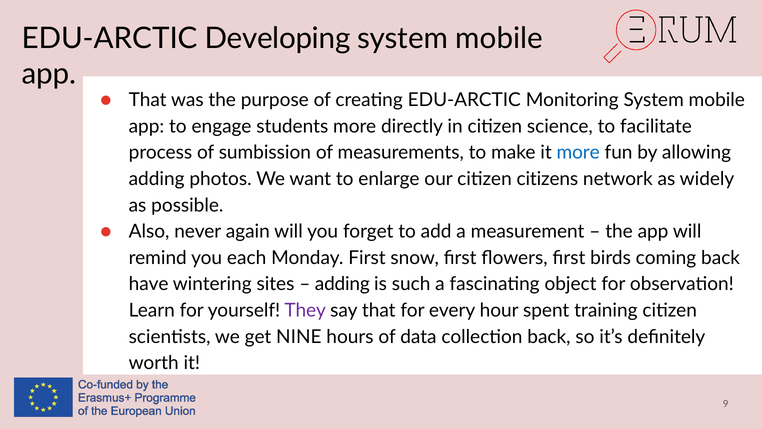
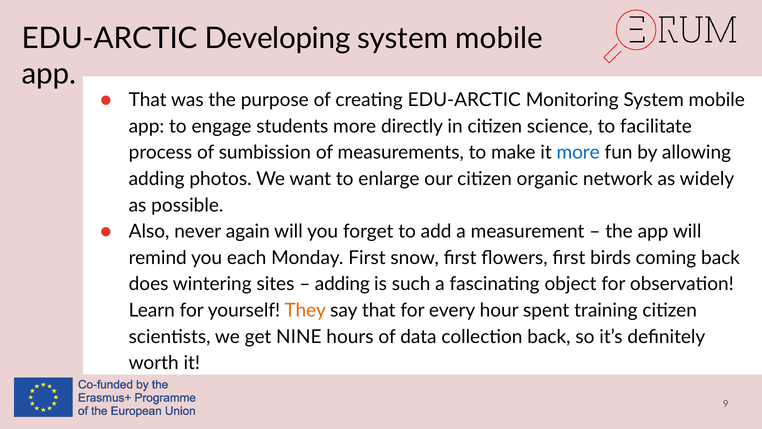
citizens: citizens -> organic
have: have -> does
They colour: purple -> orange
